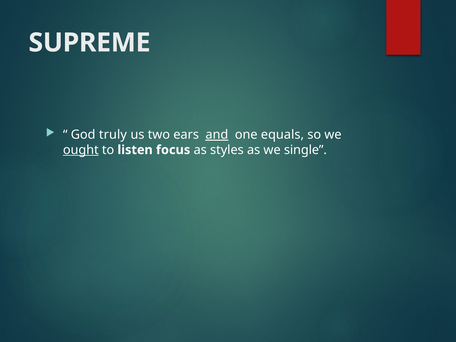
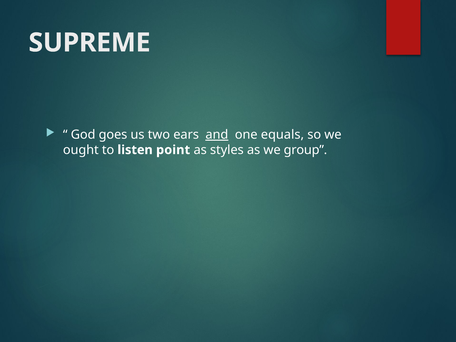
truly: truly -> goes
ought underline: present -> none
focus: focus -> point
single: single -> group
